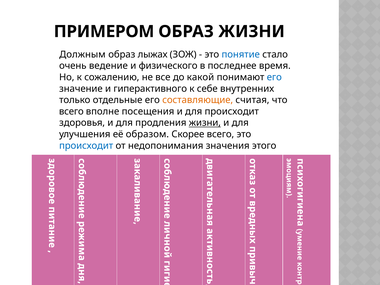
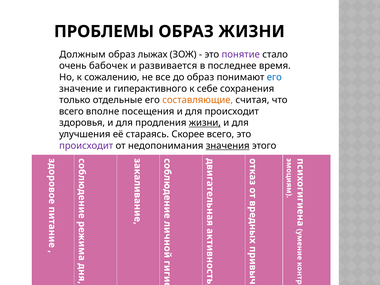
ПРИМЕРОМ: ПРИМЕРОМ -> ПРОБЛЕМЫ
понятие colour: blue -> purple
ведение: ведение -> бабочек
физического: физического -> развивается
до какой: какой -> образ
внутренних: внутренних -> сохранения
образом: образом -> стараясь
происходит at (86, 146) colour: blue -> purple
значения underline: none -> present
